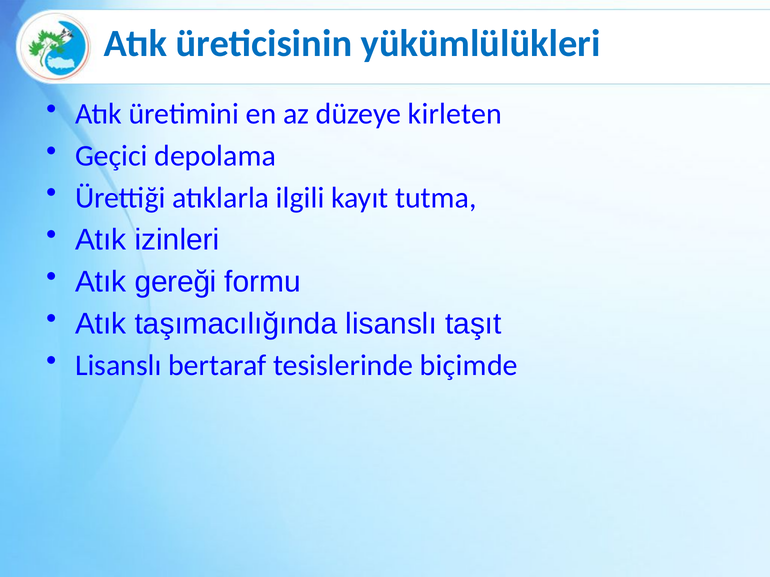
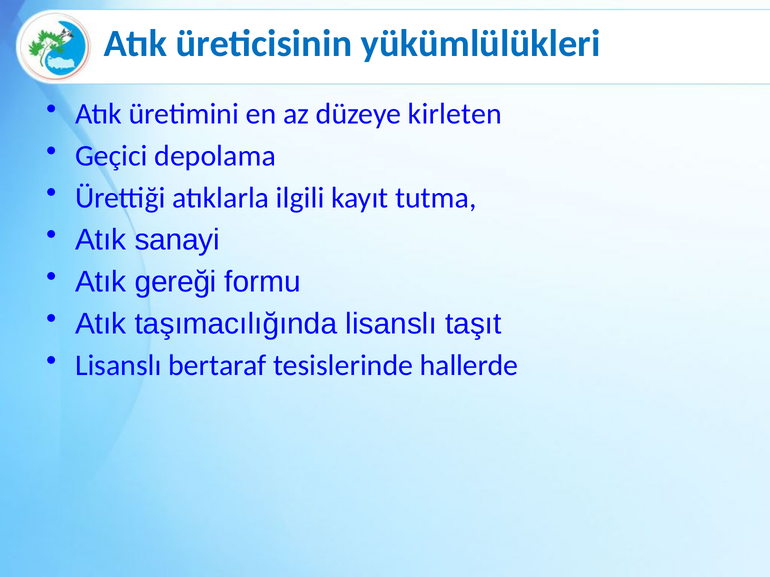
izinleri: izinleri -> sanayi
biçimde: biçimde -> hallerde
